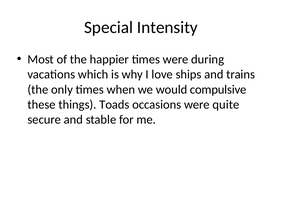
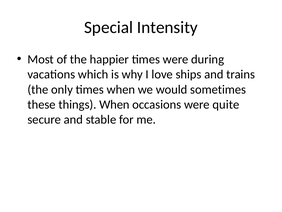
compulsive: compulsive -> sometimes
things Toads: Toads -> When
